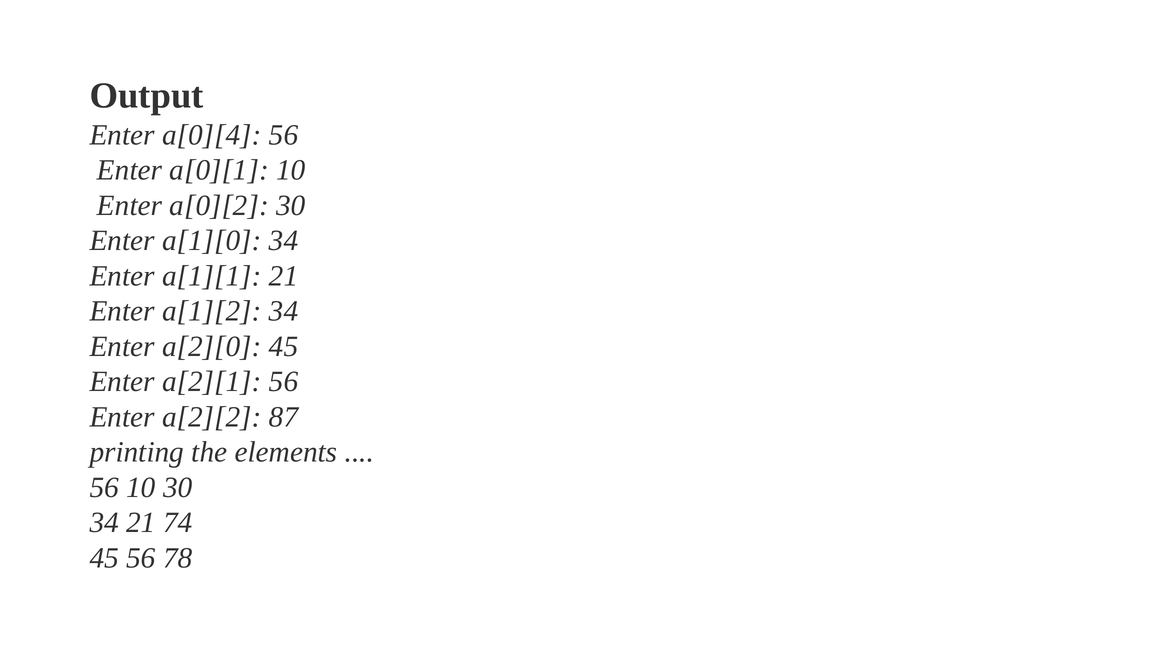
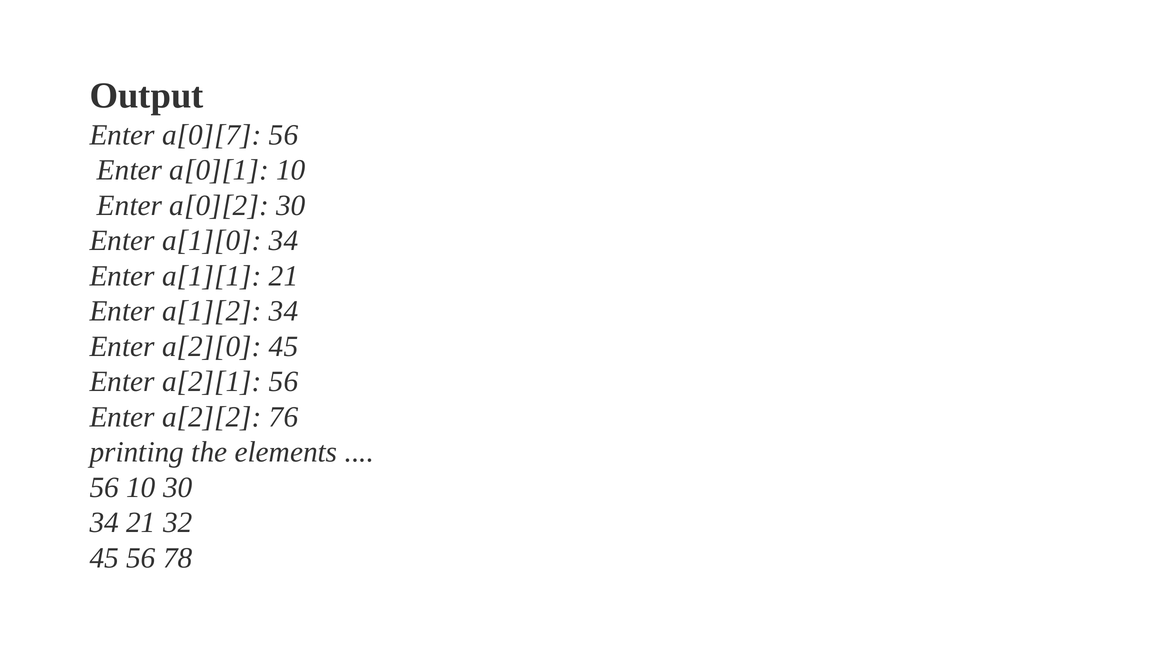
a[0][4: a[0][4 -> a[0][7
87: 87 -> 76
74: 74 -> 32
